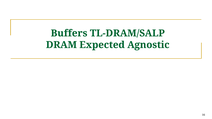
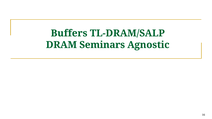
Expected: Expected -> Seminars
